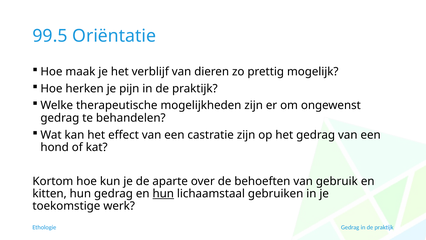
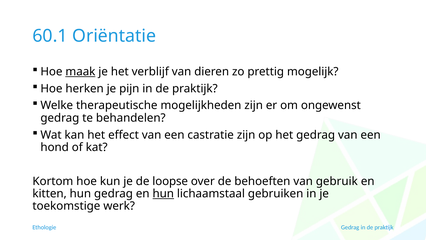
99.5: 99.5 -> 60.1
maak underline: none -> present
aparte: aparte -> loopse
